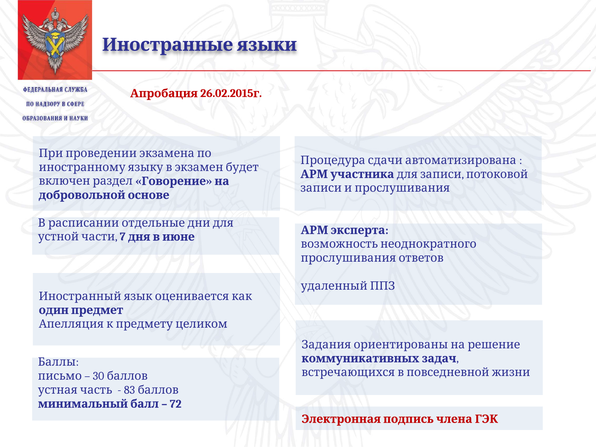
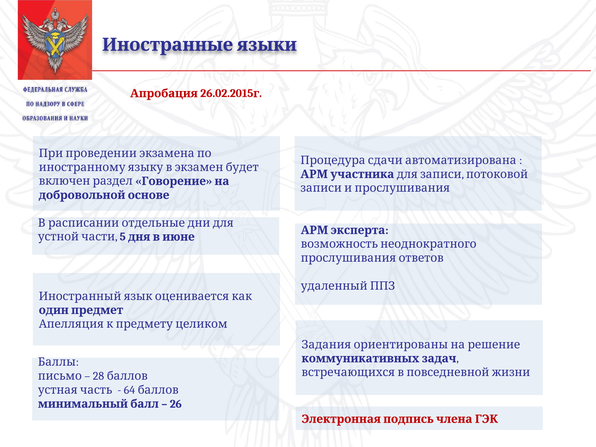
7: 7 -> 5
30: 30 -> 28
83: 83 -> 64
72: 72 -> 26
